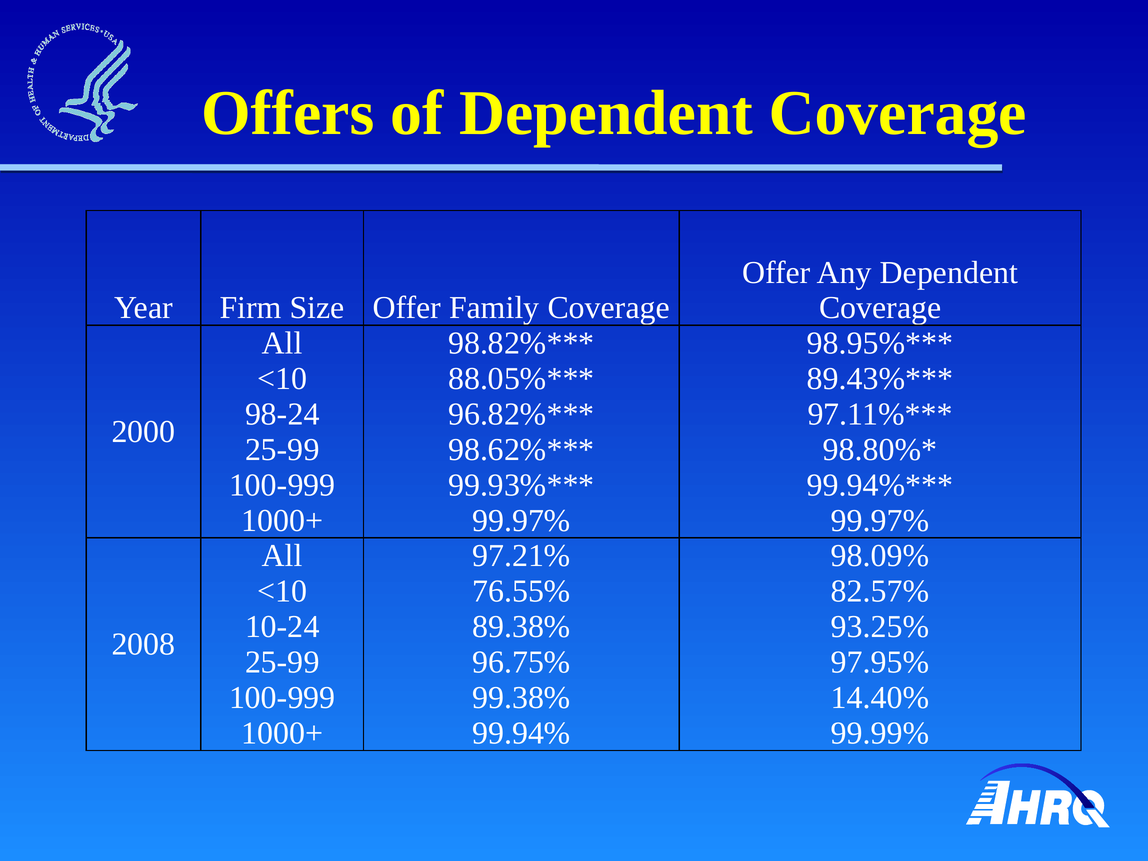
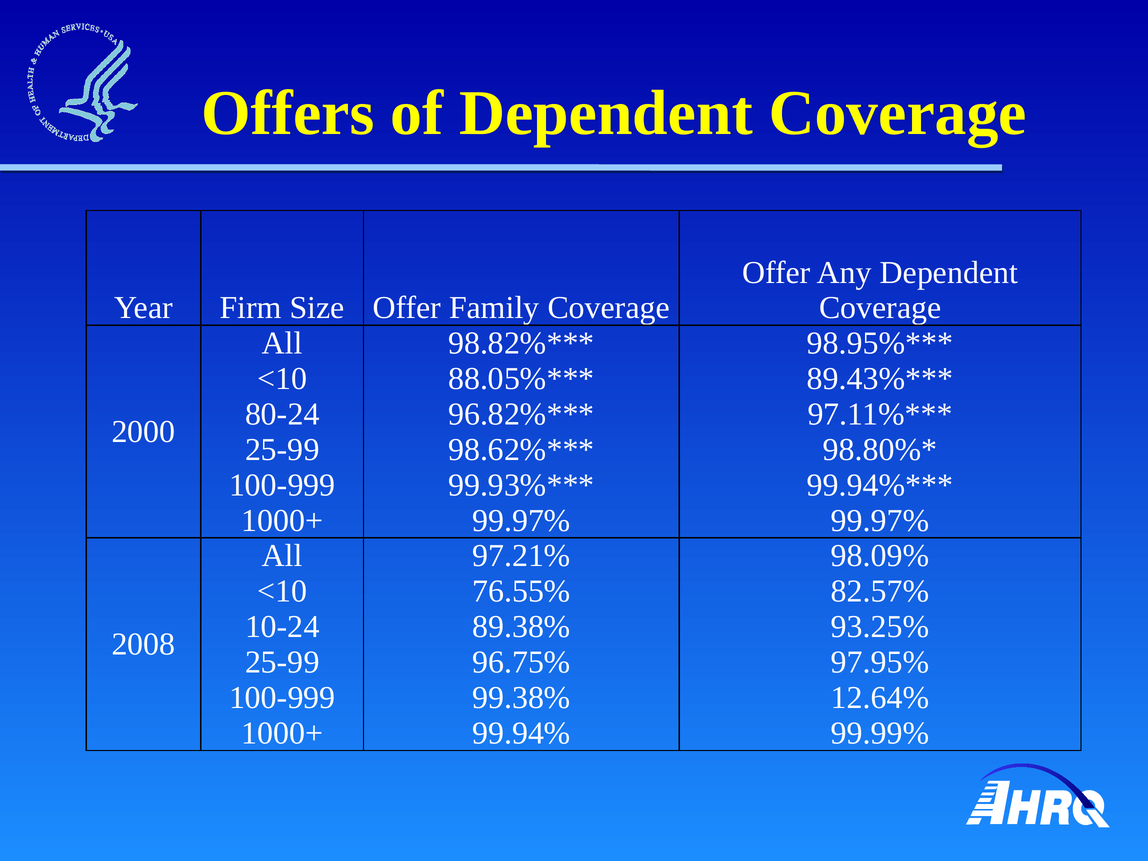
98-24: 98-24 -> 80-24
14.40%: 14.40% -> 12.64%
